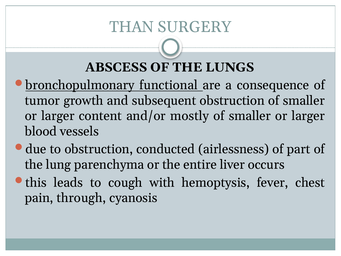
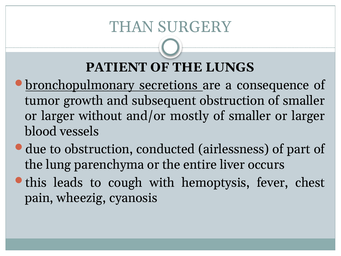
ABSCESS: ABSCESS -> PATIENT
functional: functional -> secretions
content: content -> without
through: through -> wheezig
